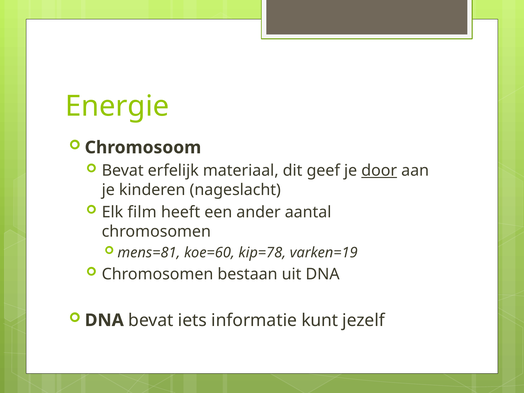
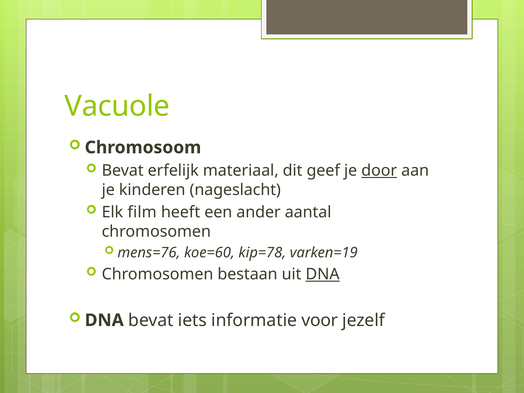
Energie: Energie -> Vacuole
mens=81: mens=81 -> mens=76
DNA at (323, 274) underline: none -> present
kunt: kunt -> voor
